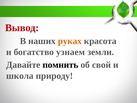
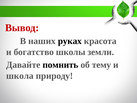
руках colour: orange -> black
узнаем: узнаем -> школы
свой: свой -> тему
